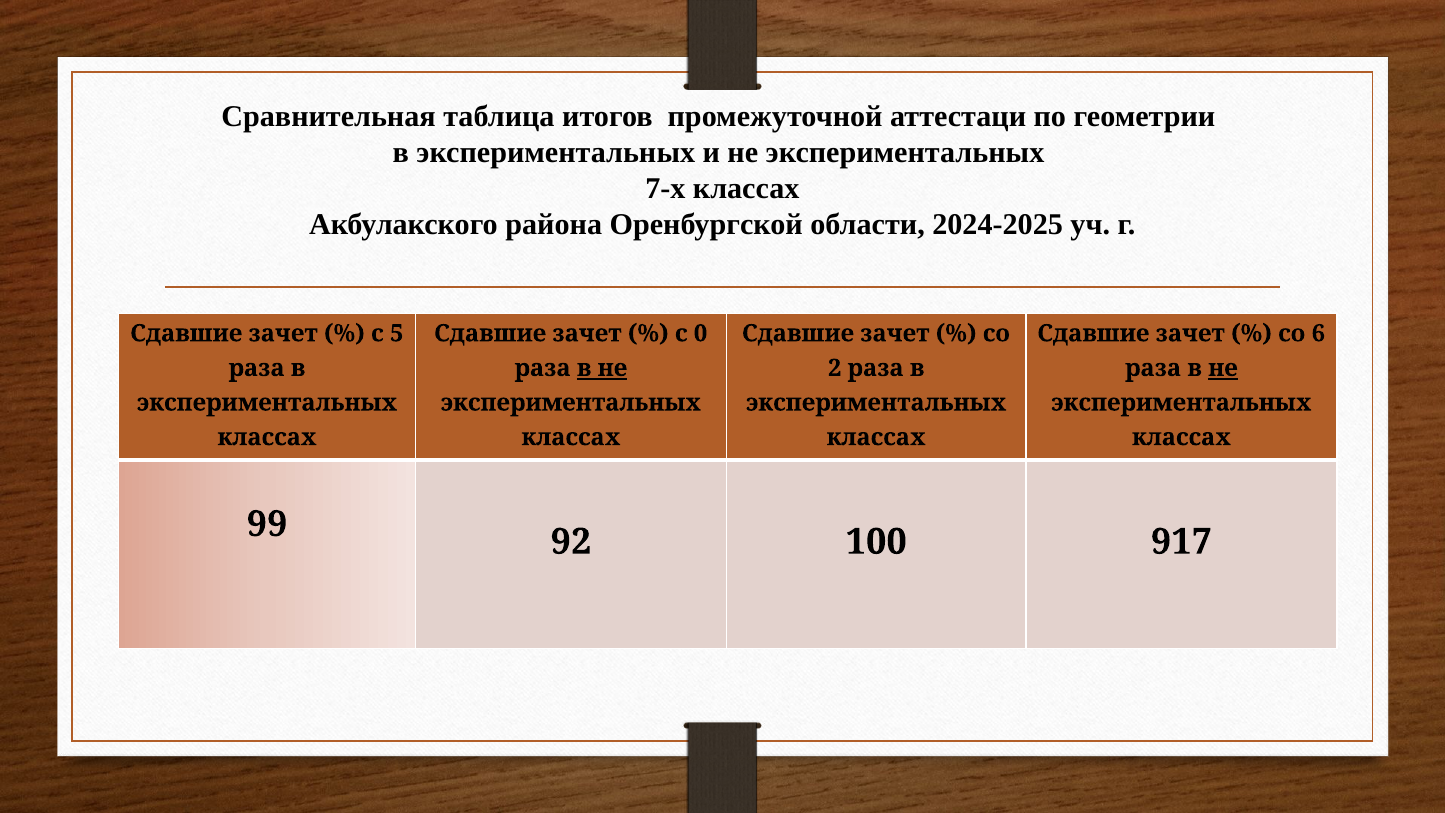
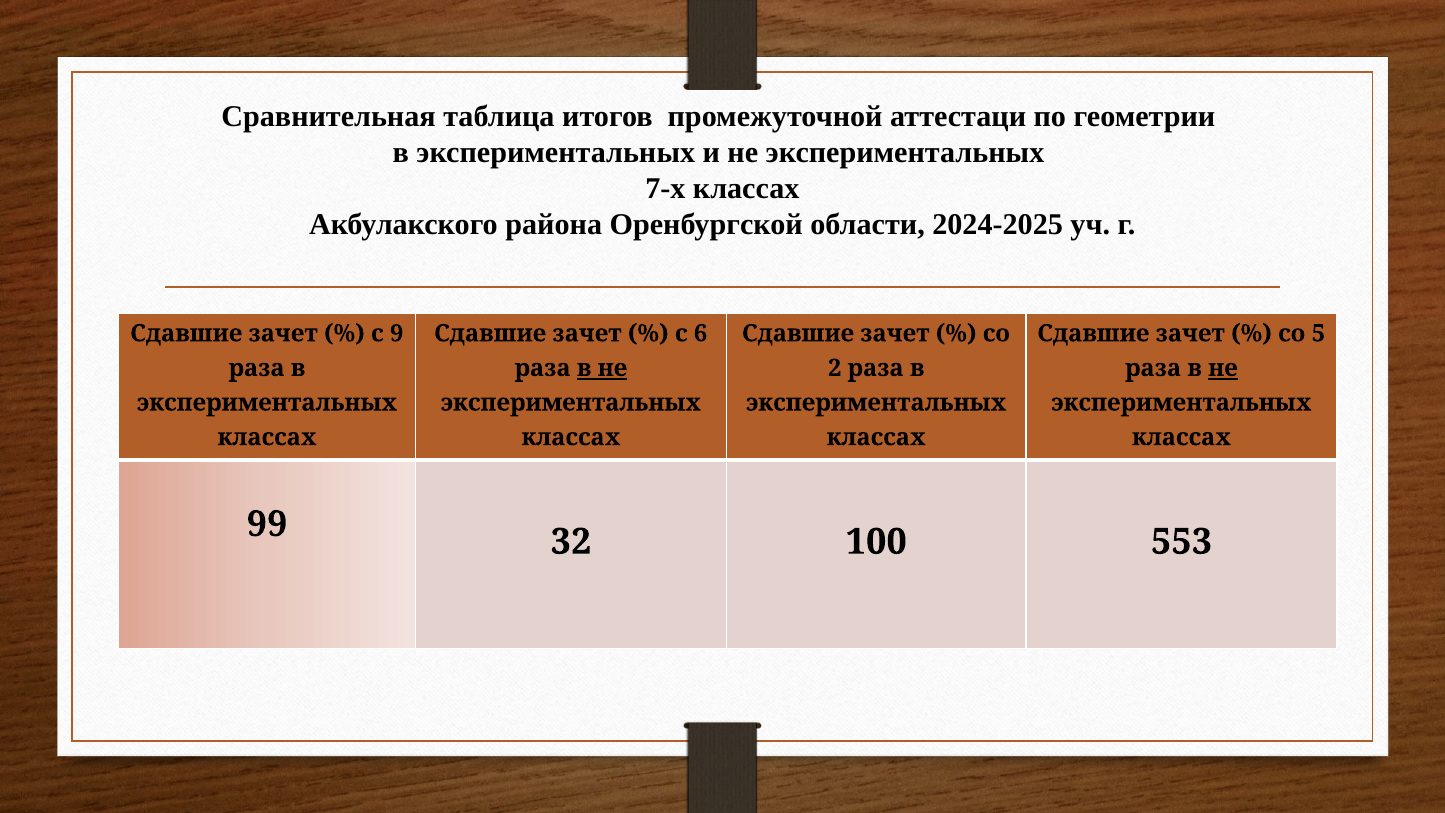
5: 5 -> 9
0: 0 -> 6
6: 6 -> 5
92: 92 -> 32
917: 917 -> 553
